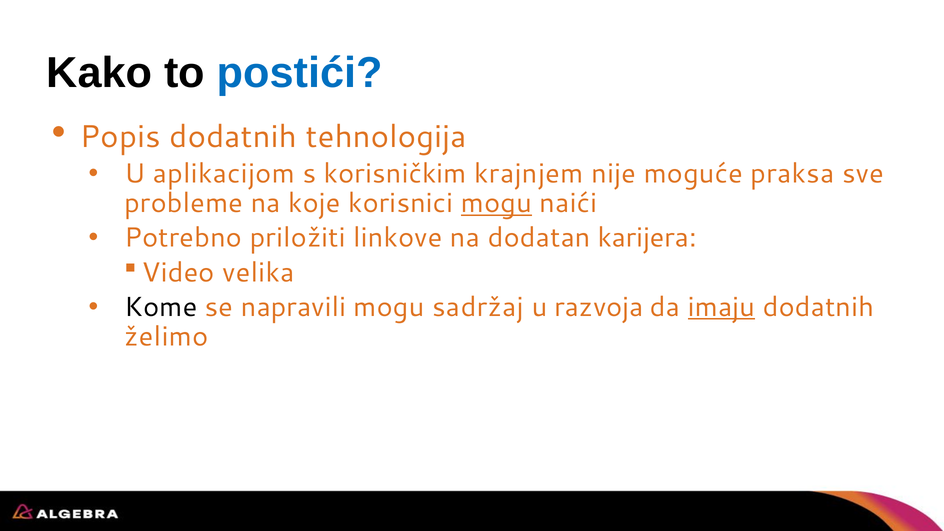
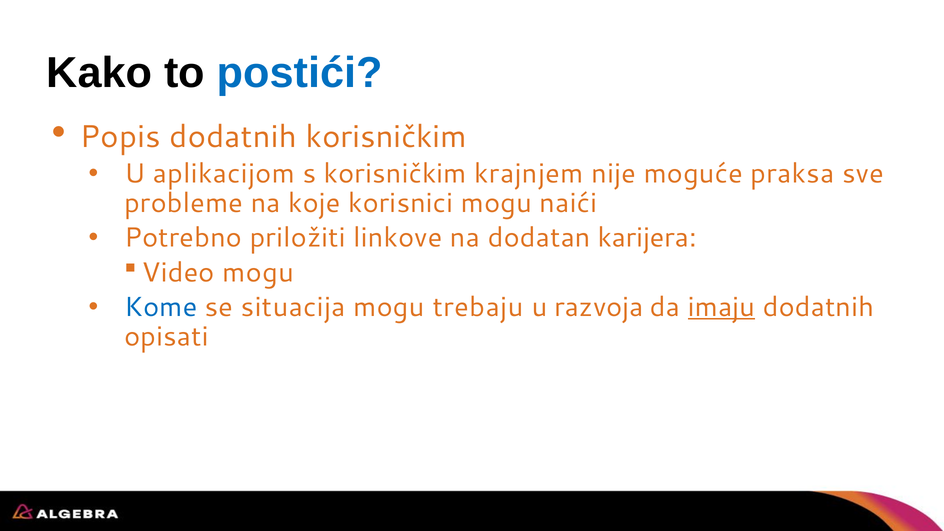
dodatnih tehnologija: tehnologija -> korisničkim
mogu at (496, 203) underline: present -> none
Video velika: velika -> mogu
Kome colour: black -> blue
napravili: napravili -> situacija
sadržaj: sadržaj -> trebaju
želimo: želimo -> opisati
